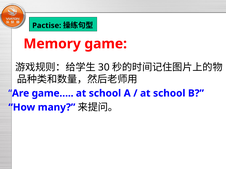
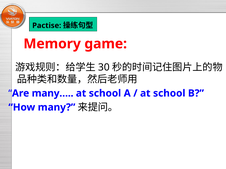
game…: game… -> many…
